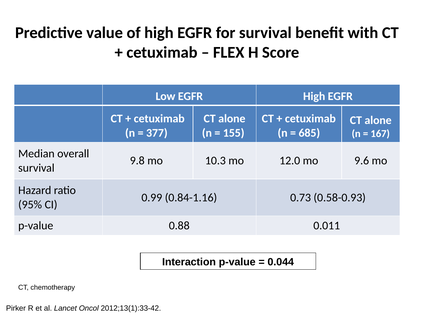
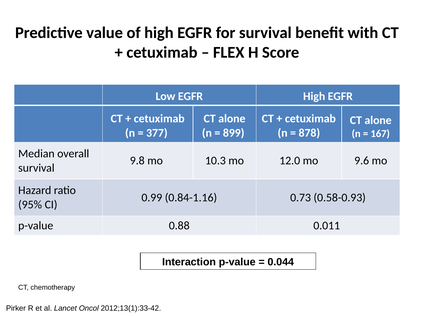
155: 155 -> 899
685: 685 -> 878
